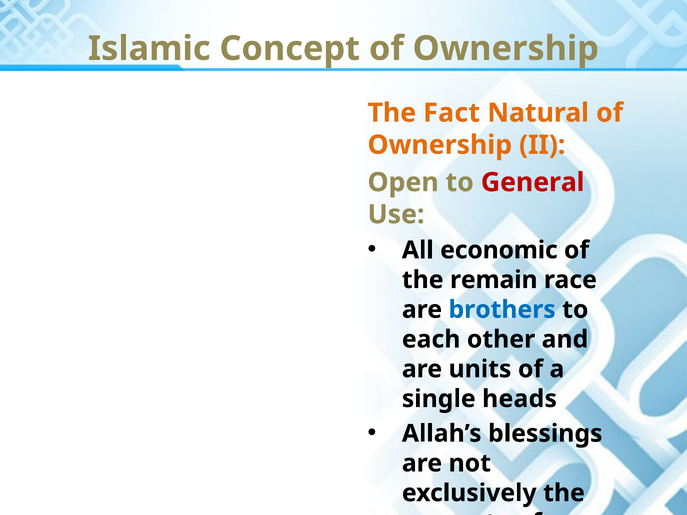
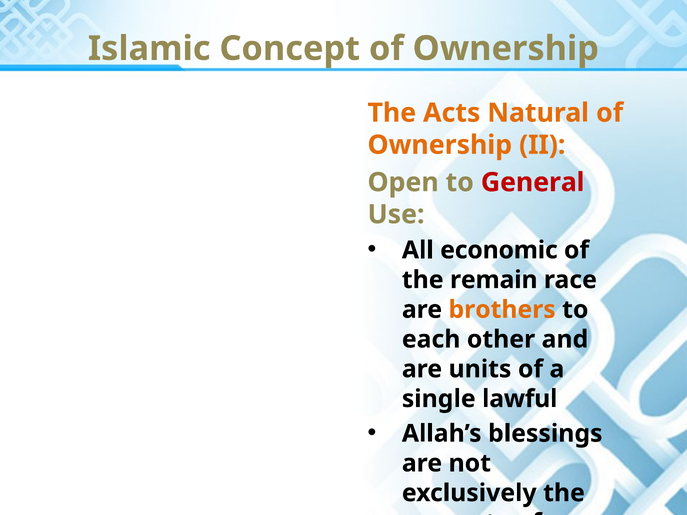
Fact: Fact -> Acts
brothers colour: blue -> orange
heads: heads -> lawful
